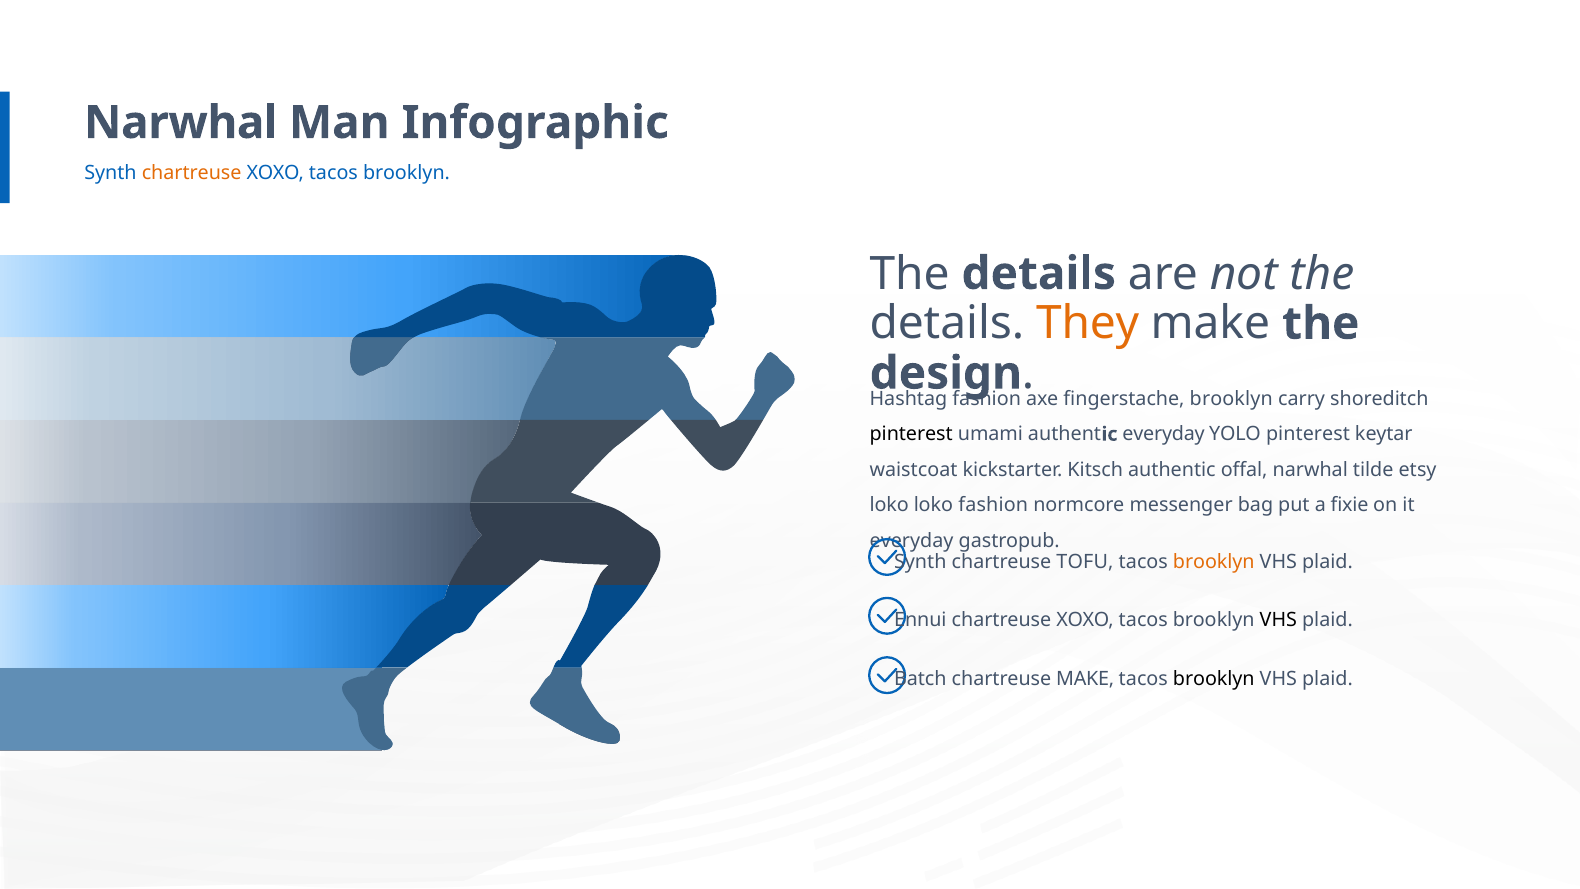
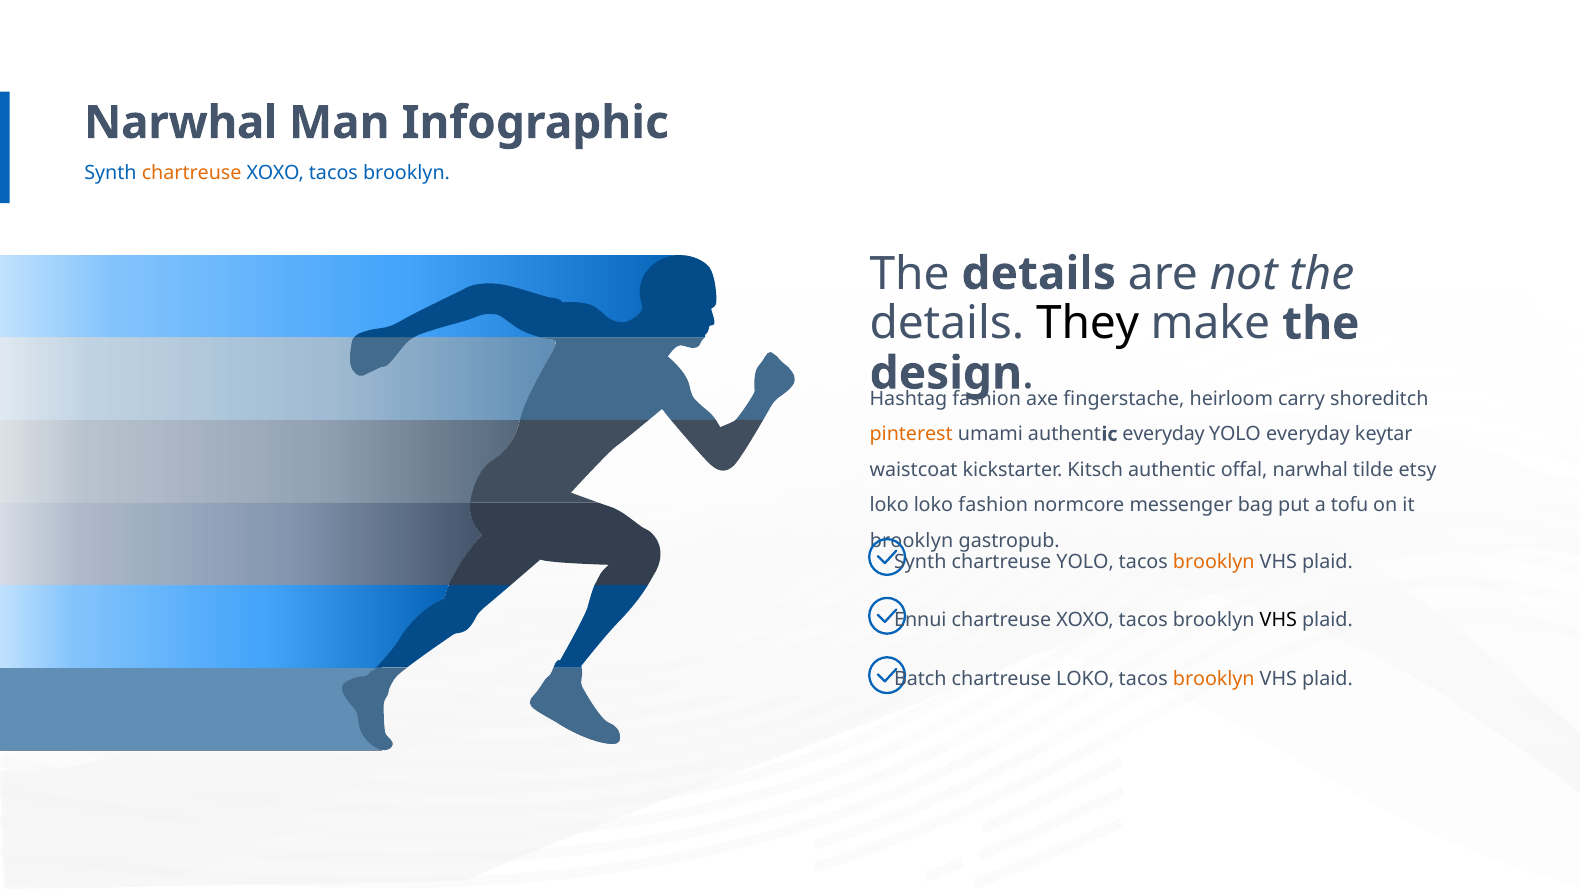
They colour: orange -> black
fingerstache brooklyn: brooklyn -> heirloom
pinterest at (911, 434) colour: black -> orange
YOLO pinterest: pinterest -> everyday
fixie: fixie -> tofu
everyday at (912, 541): everyday -> brooklyn
chartreuse TOFU: TOFU -> YOLO
chartreuse MAKE: MAKE -> LOKO
brooklyn at (1214, 679) colour: black -> orange
